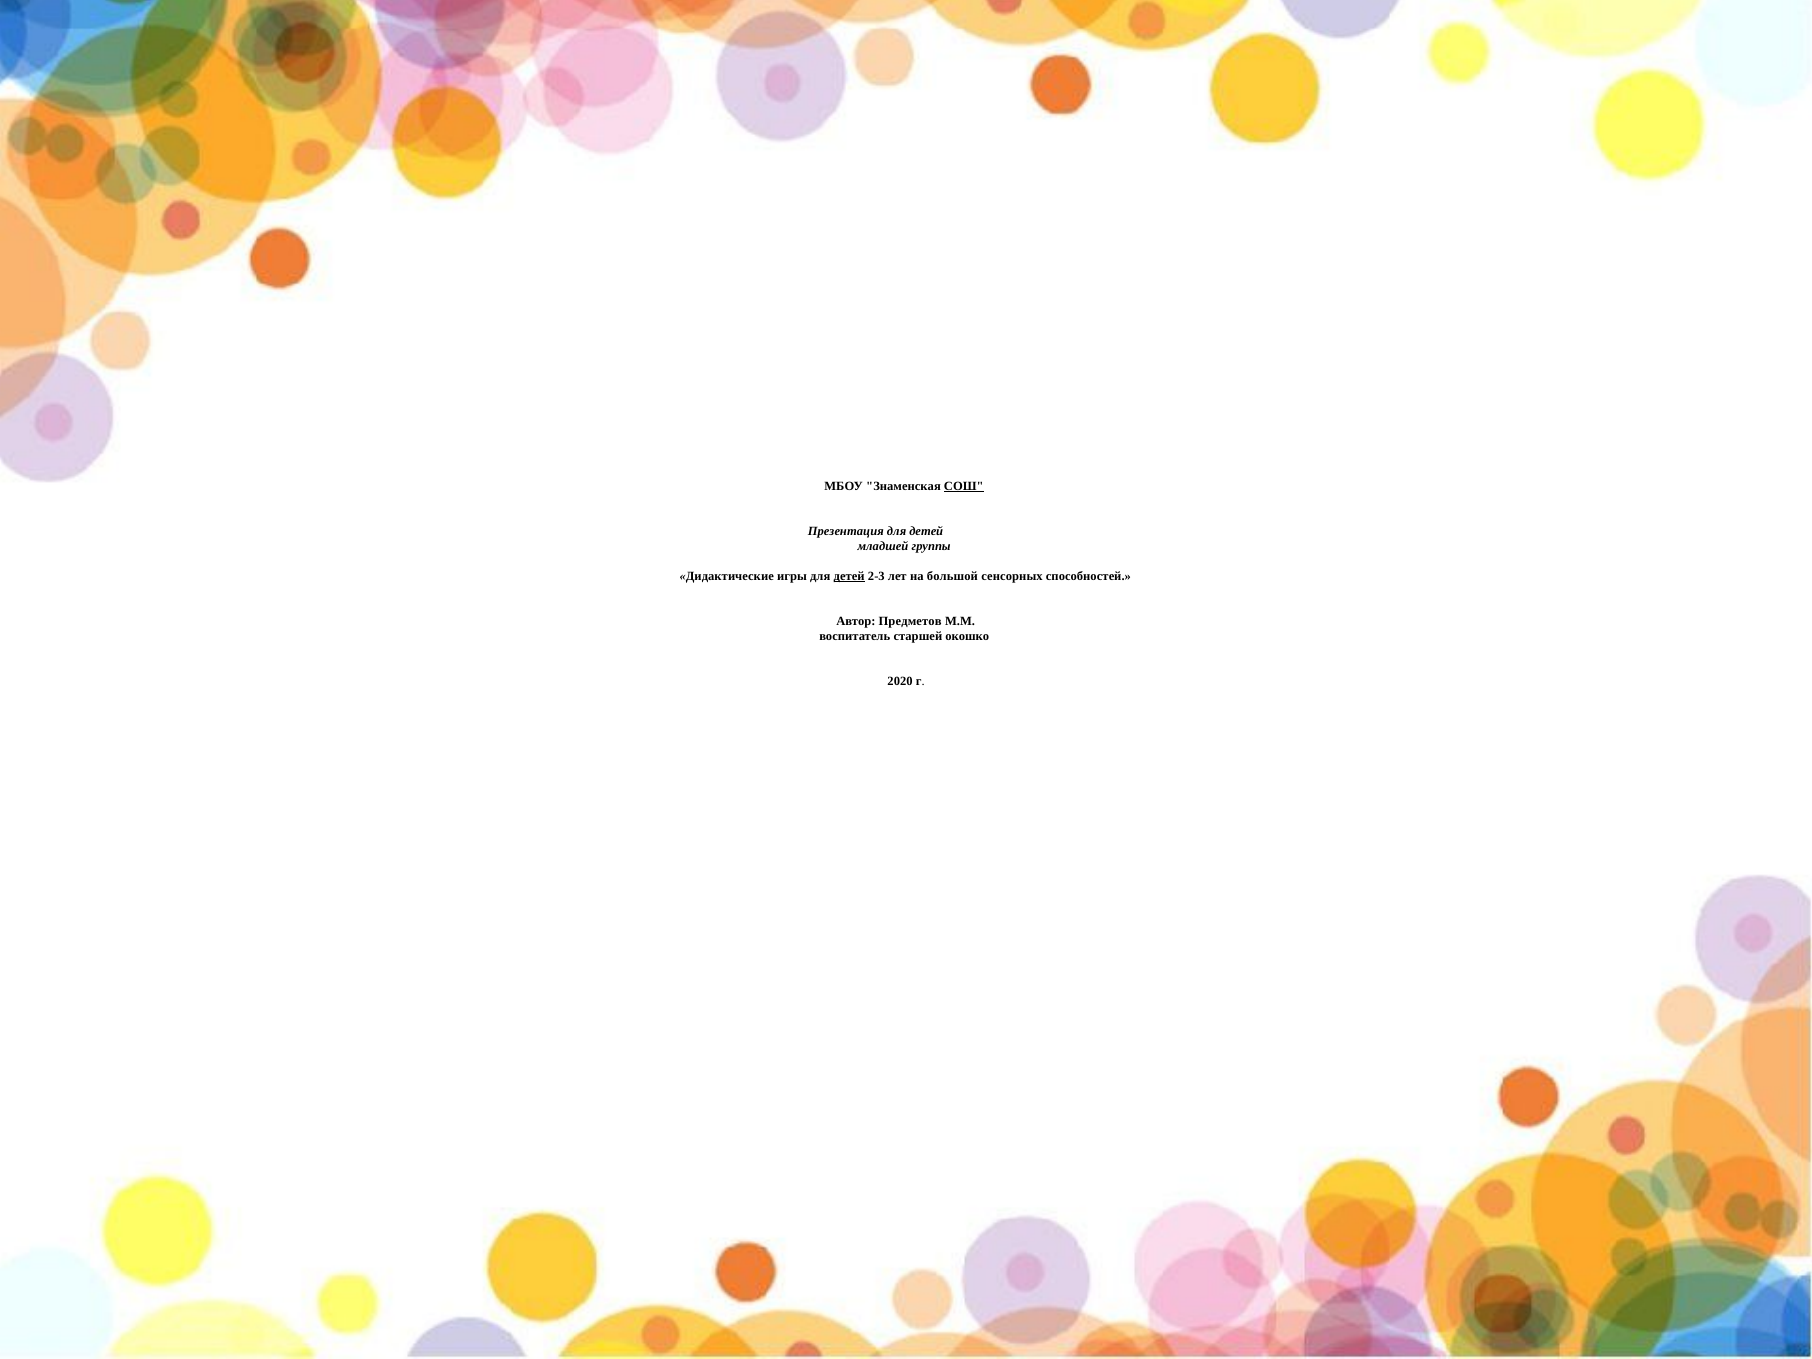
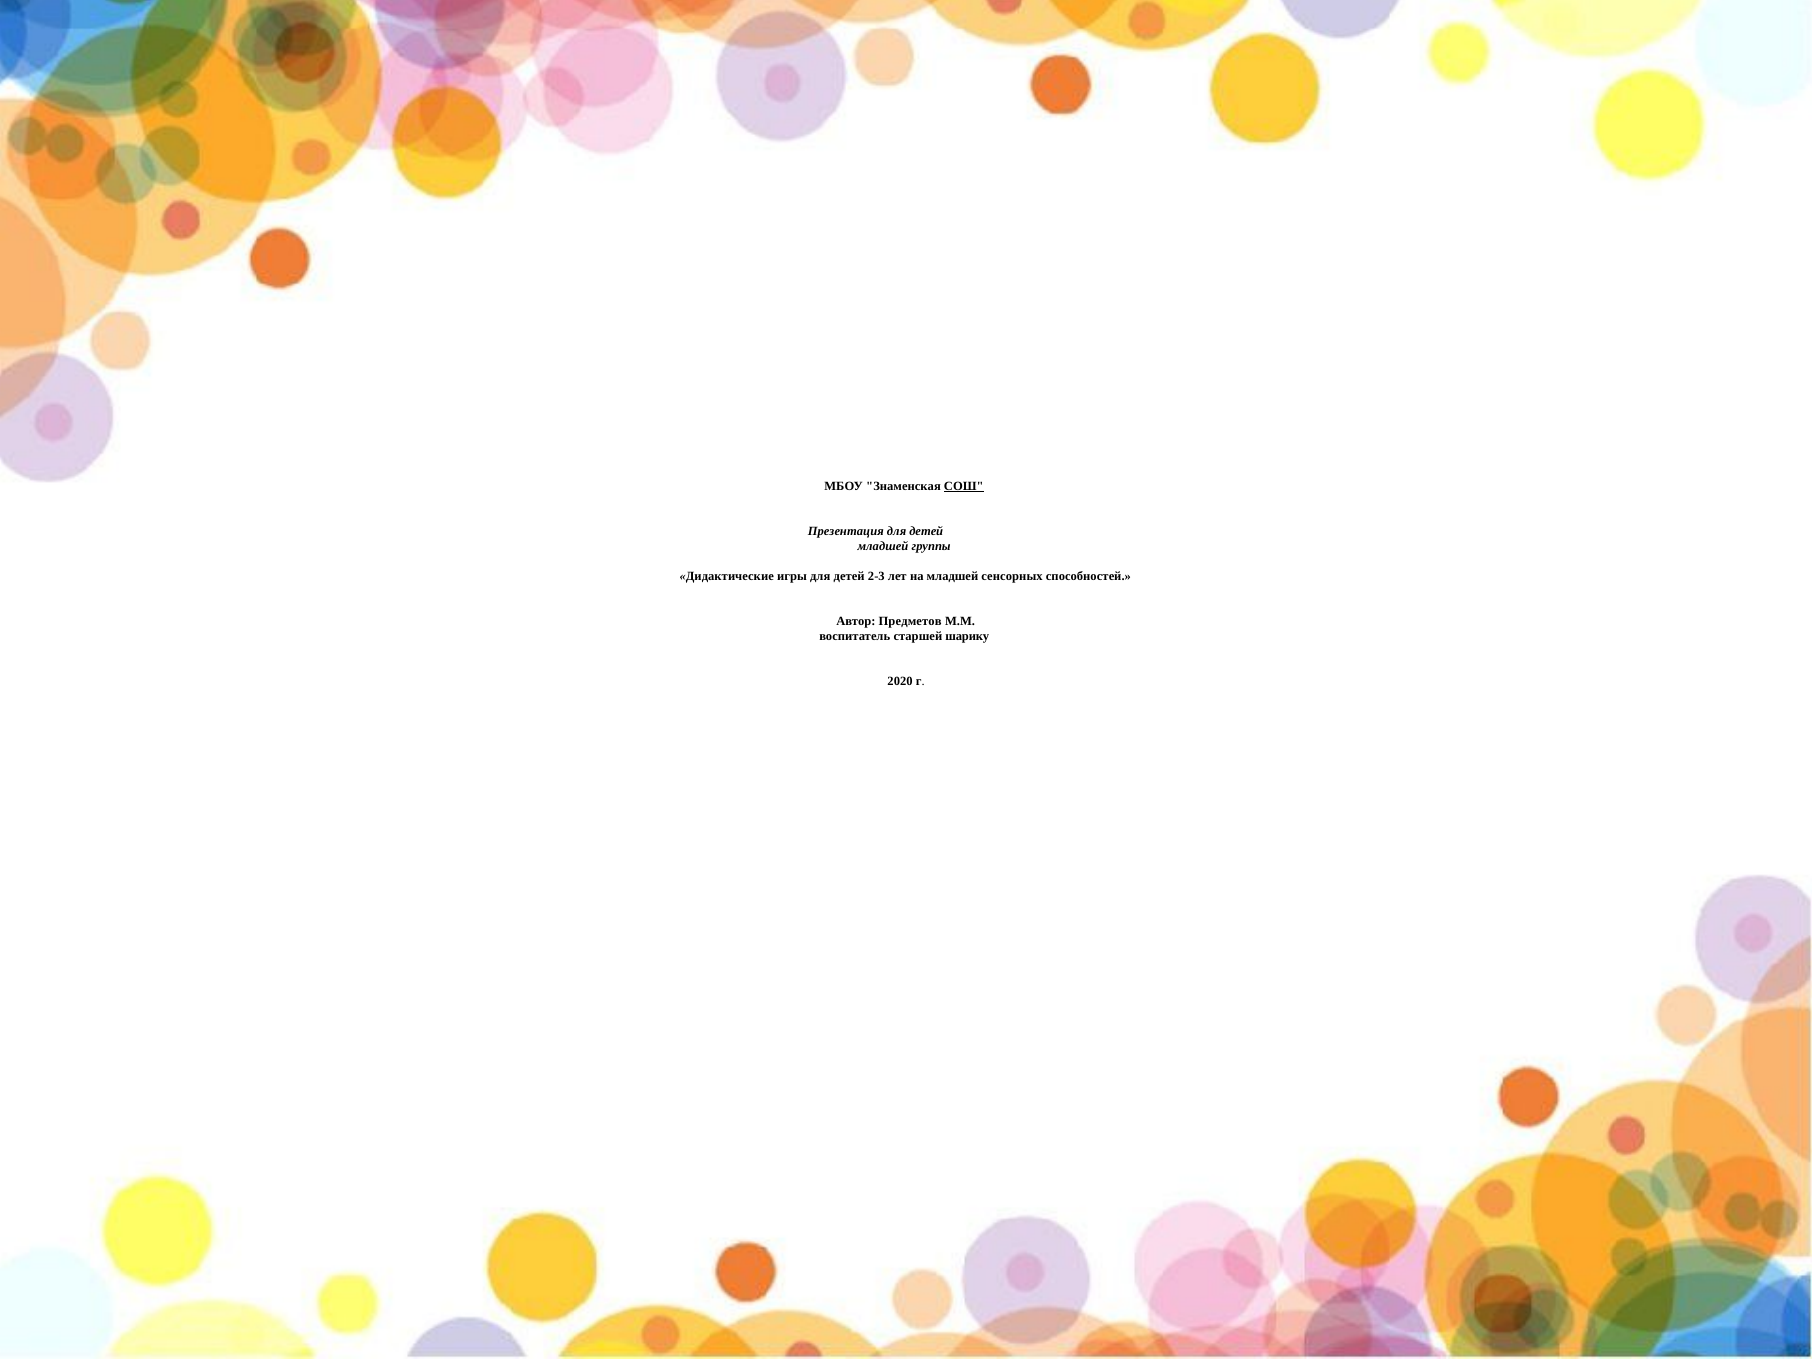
детей at (849, 576) underline: present -> none
на большой: большой -> младшей
окошко: окошко -> шарику
